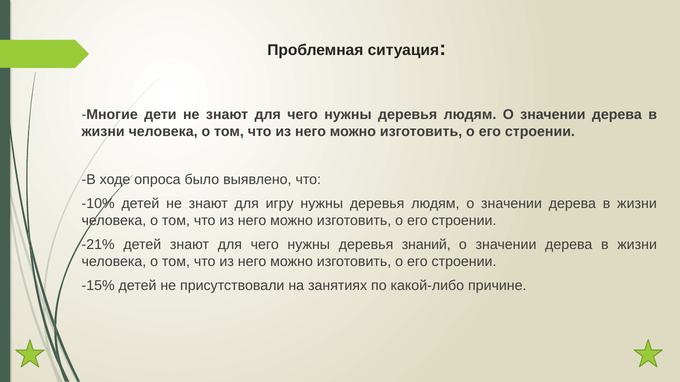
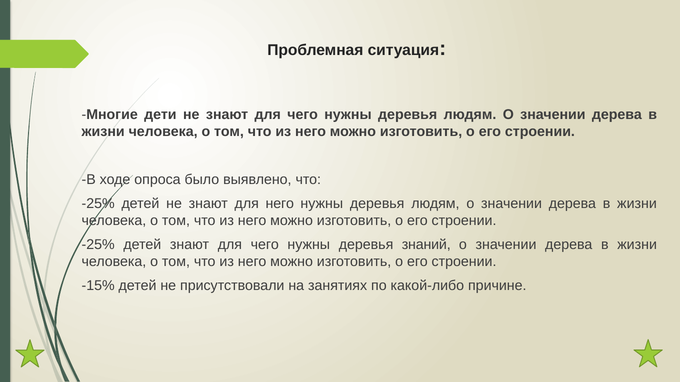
-10% at (98, 204): -10% -> -25%
для игру: игру -> него
-21% at (98, 245): -21% -> -25%
